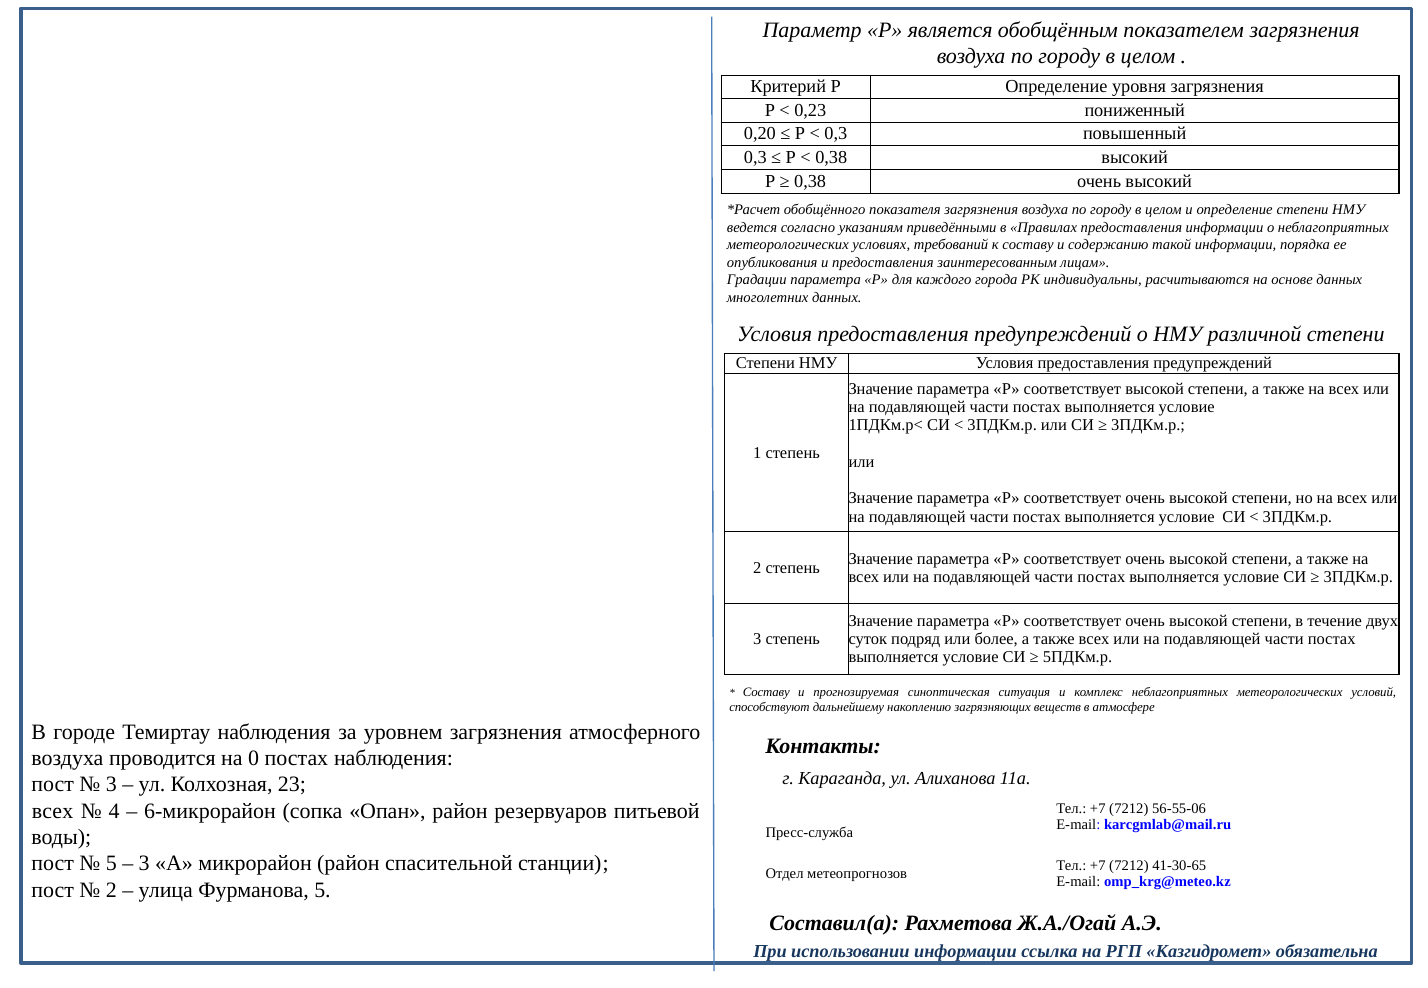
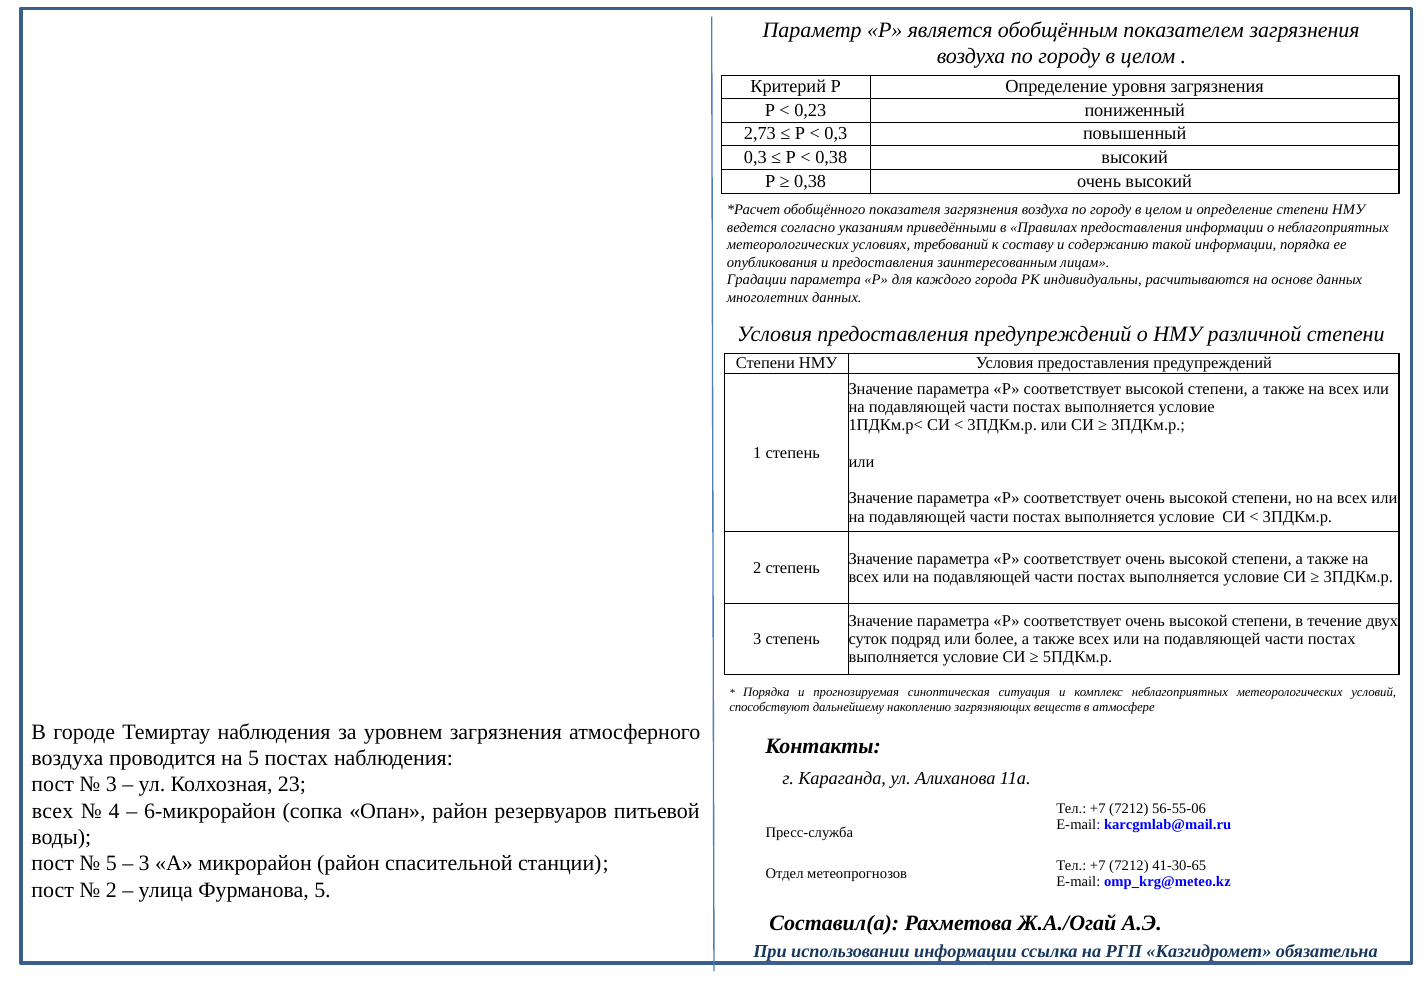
0,20: 0,20 -> 2,73
Составу at (766, 692): Составу -> Порядка
на 0: 0 -> 5
